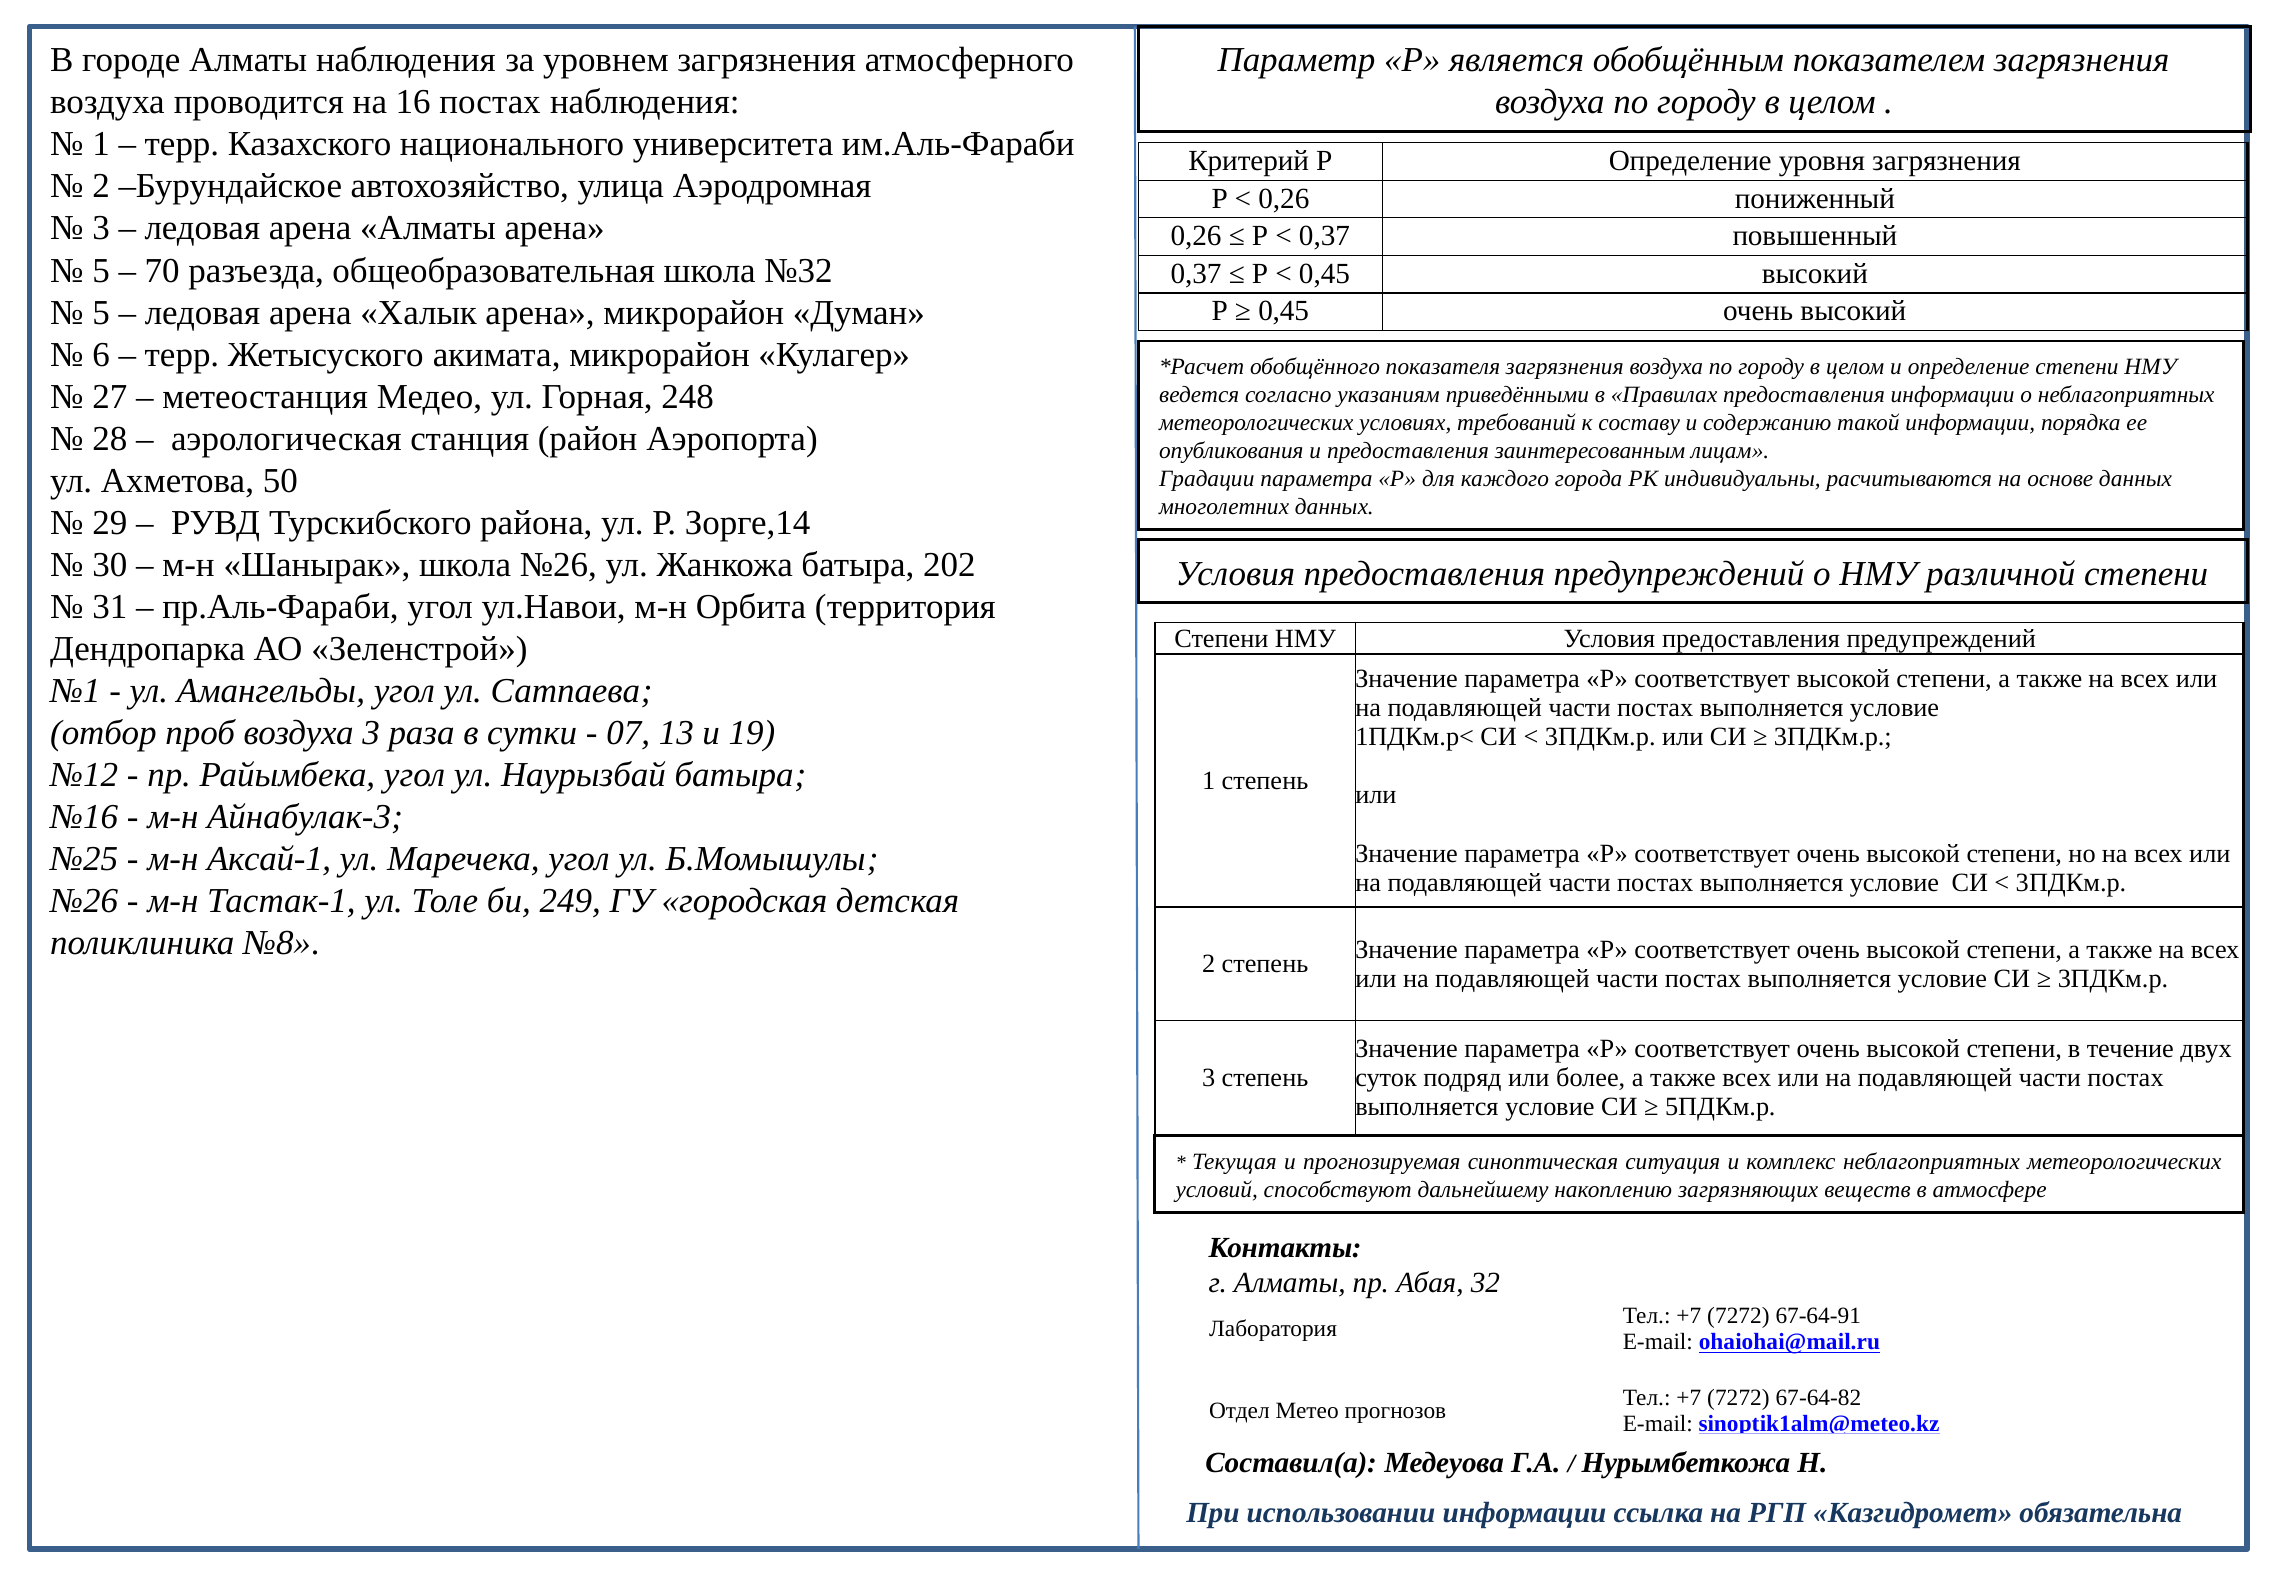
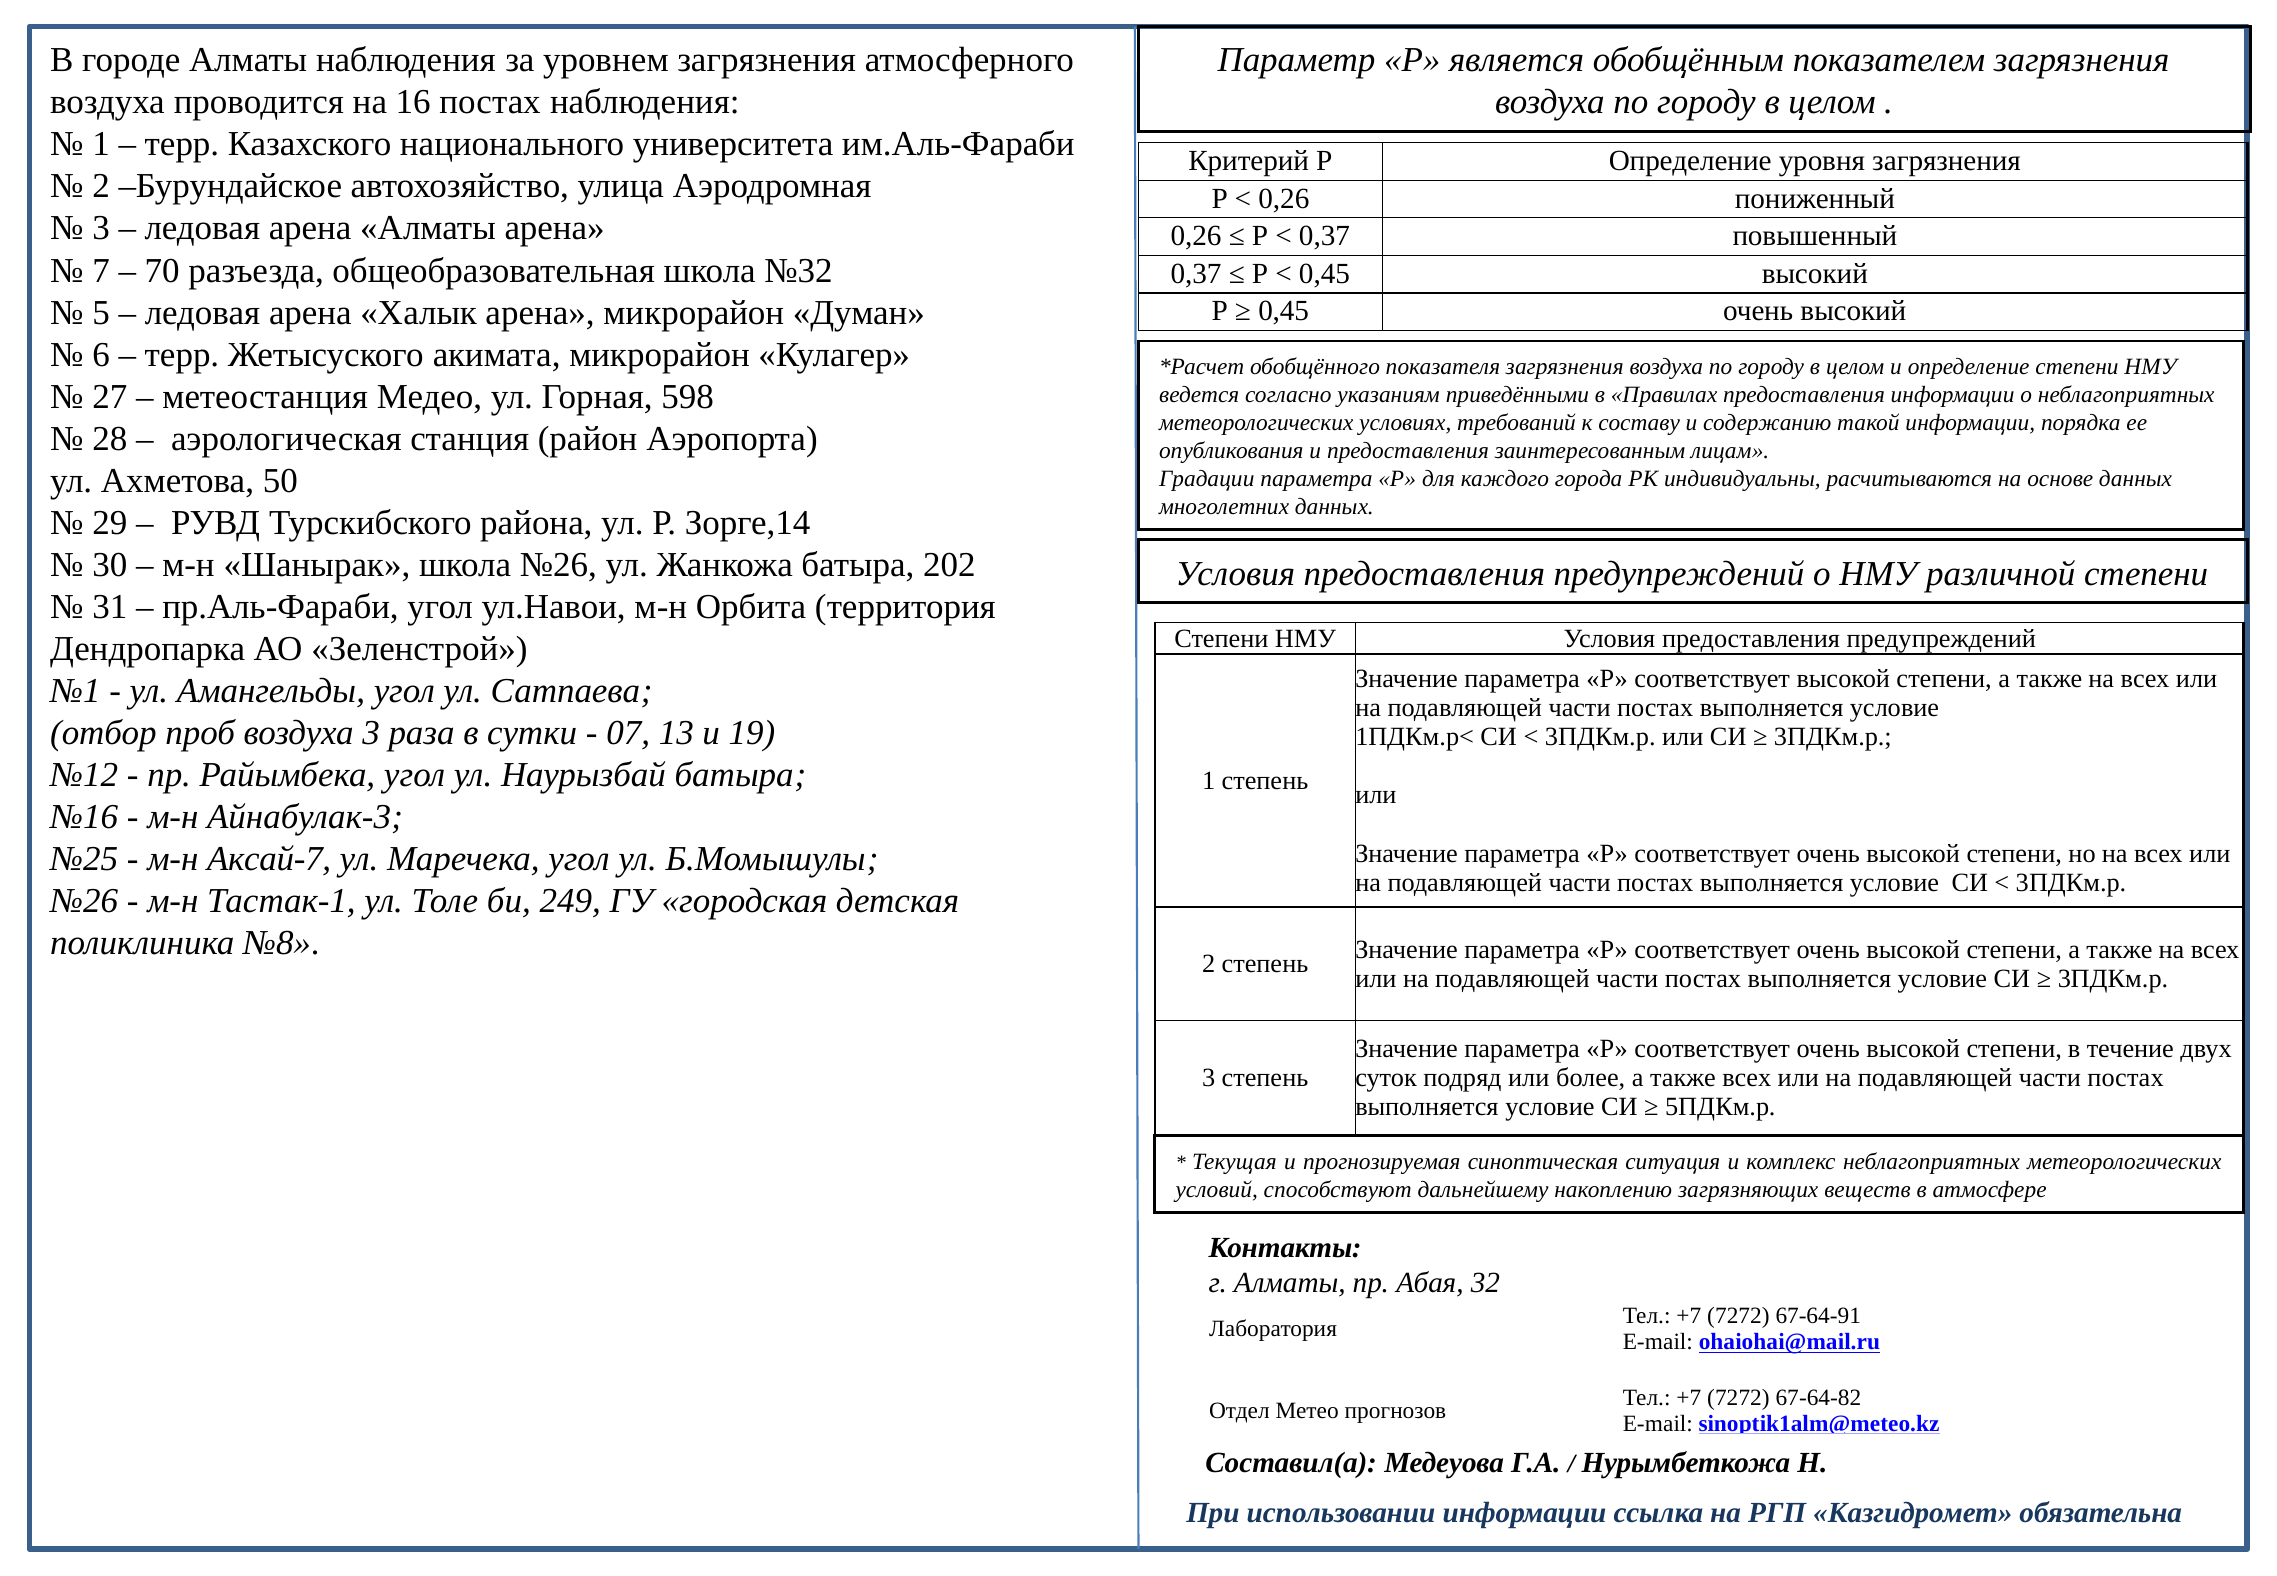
5 at (101, 271): 5 -> 7
248: 248 -> 598
Аксай-1: Аксай-1 -> Аксай-7
